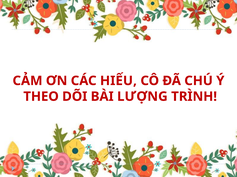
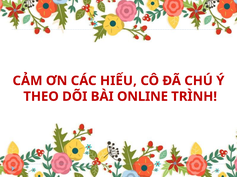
LƯỢNG: LƯỢNG -> ONLINE
